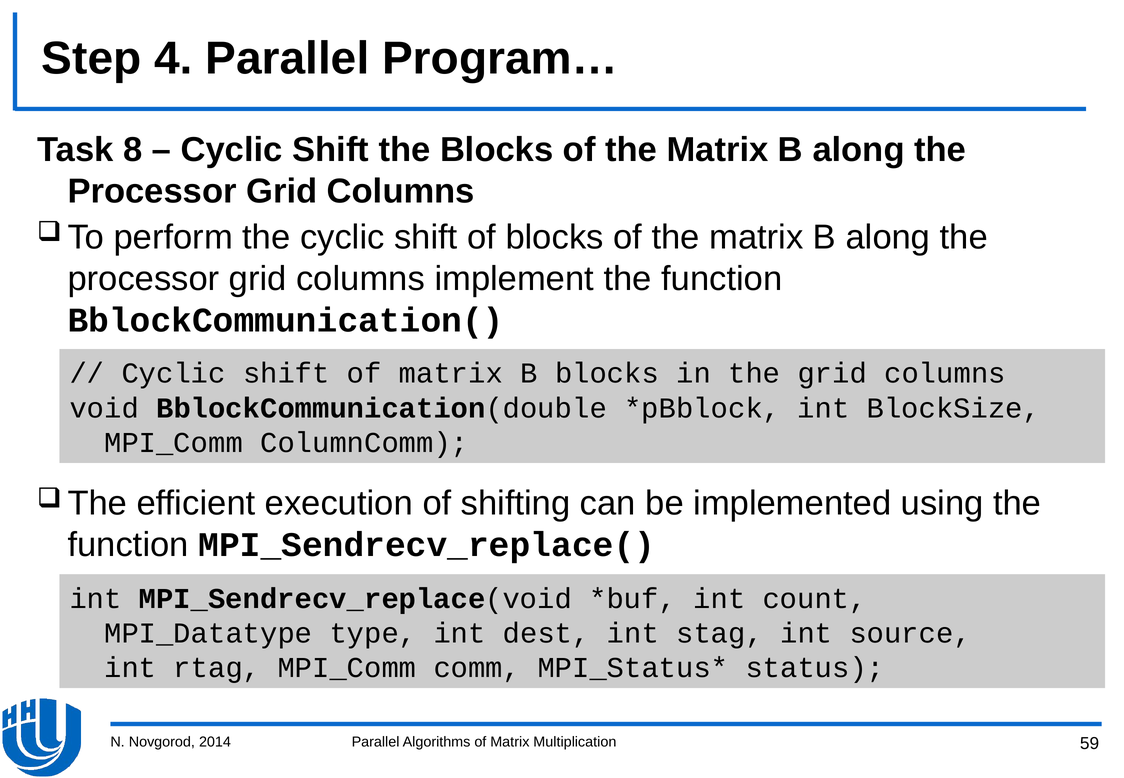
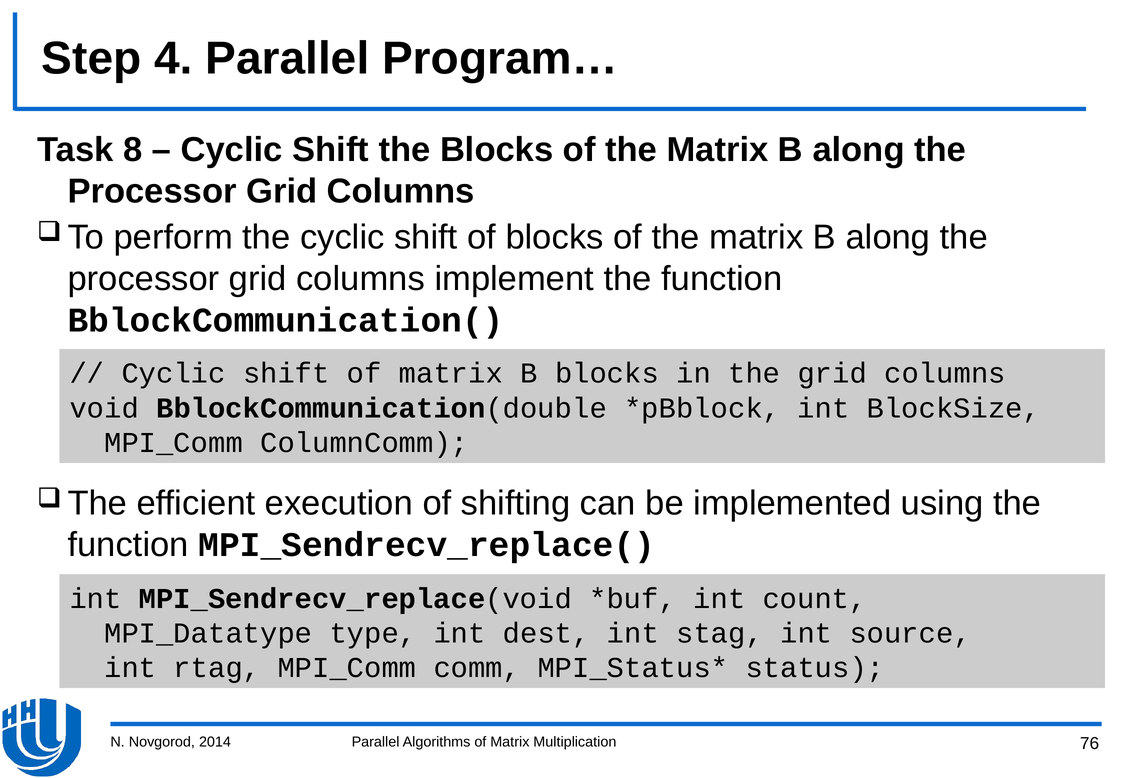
59: 59 -> 76
